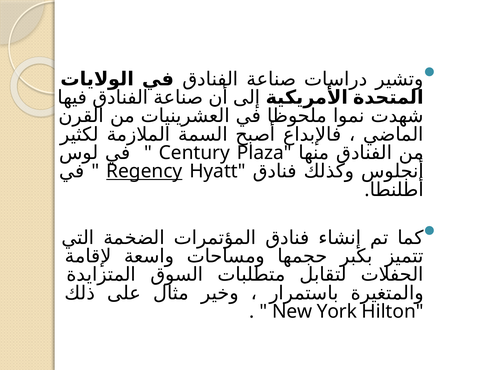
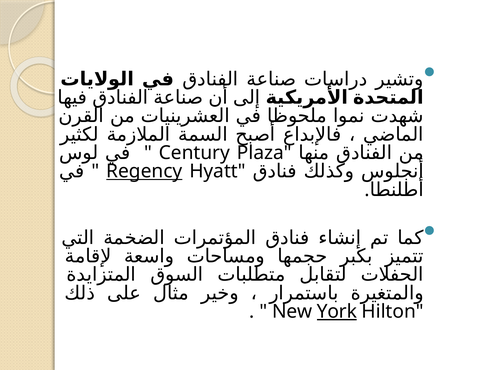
York underline: none -> present
